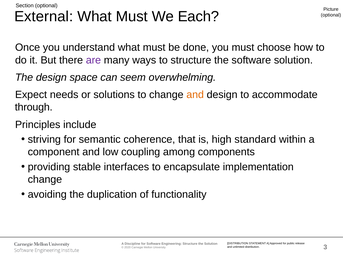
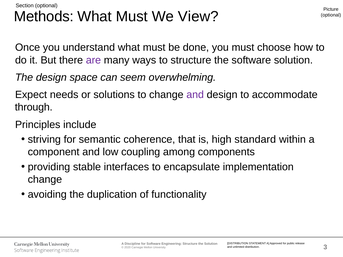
External: External -> Methods
Each: Each -> View
and at (195, 95) colour: orange -> purple
